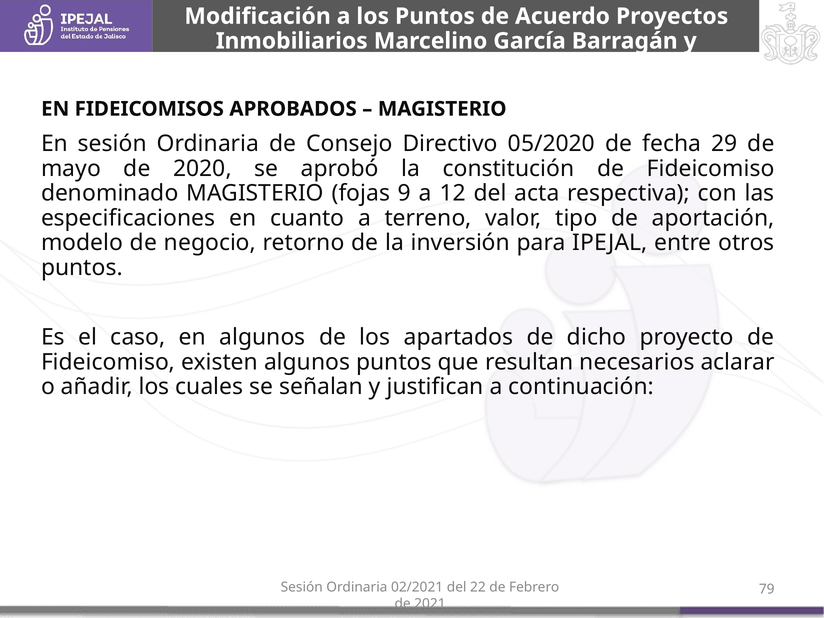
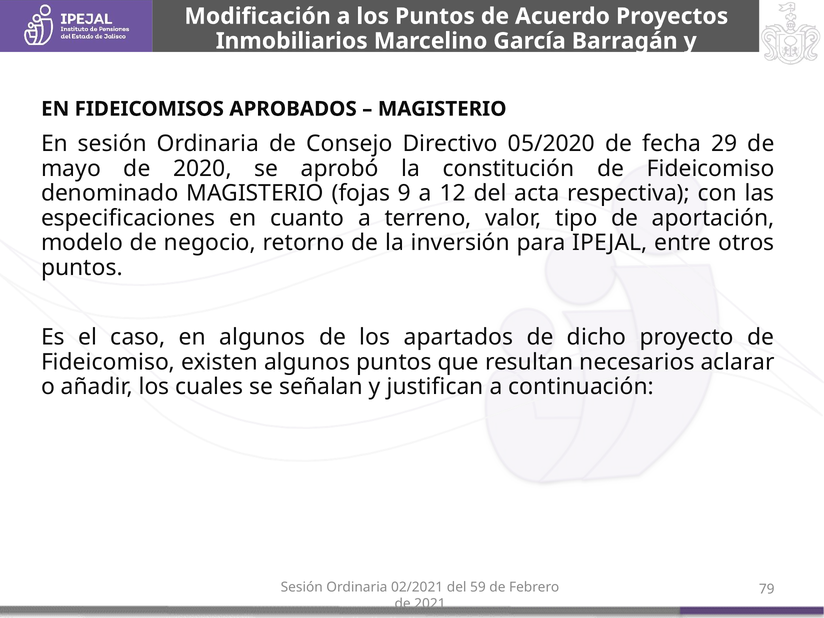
22: 22 -> 59
